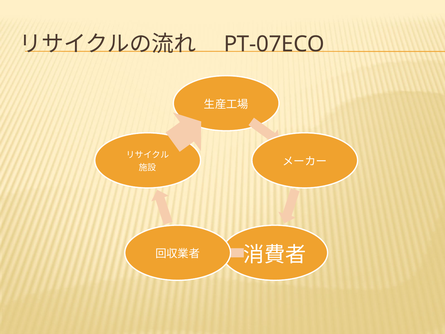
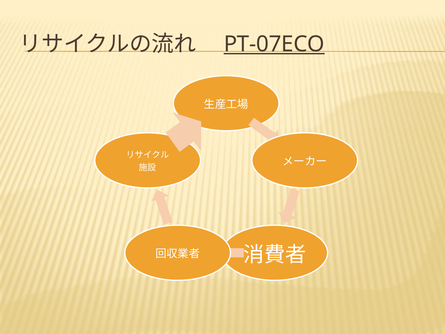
PT-07ECO underline: none -> present
